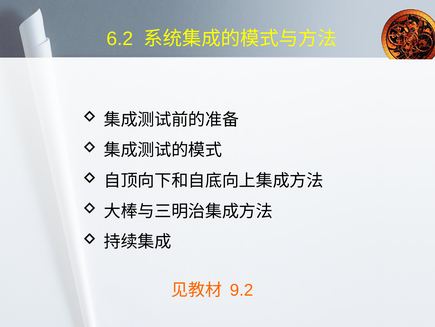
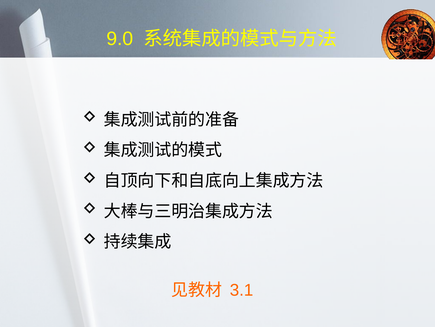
6.2: 6.2 -> 9.0
9.2: 9.2 -> 3.1
